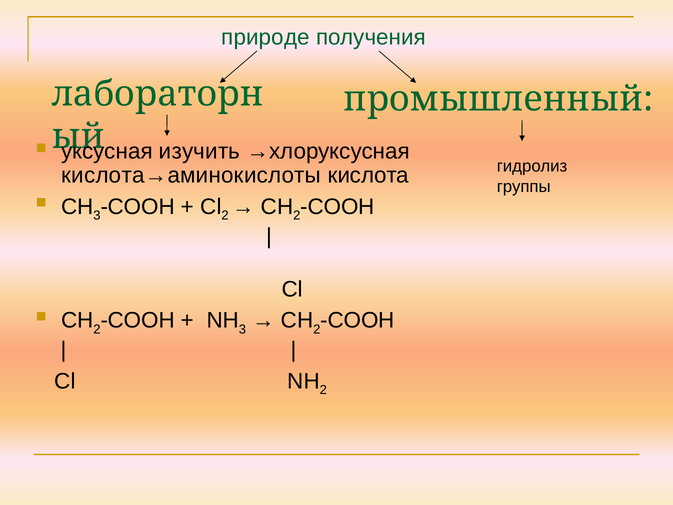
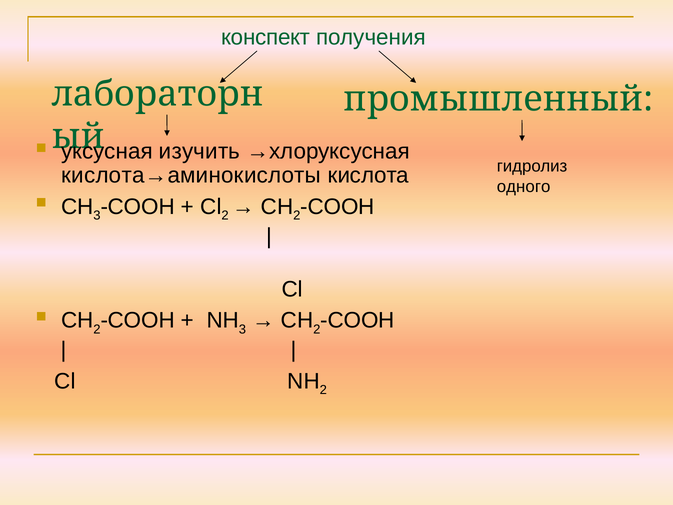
природе: природе -> конспект
группы: группы -> одного
